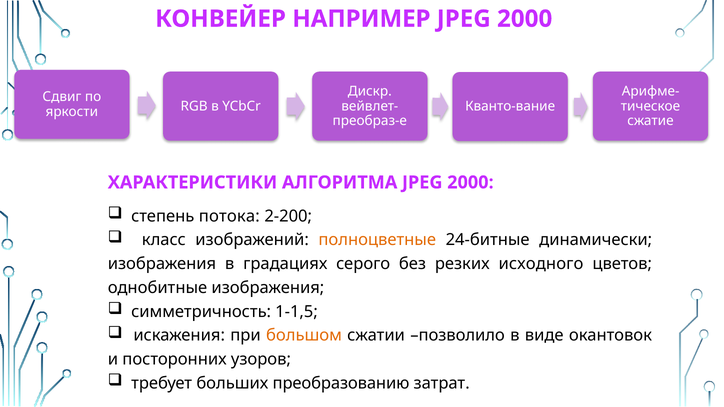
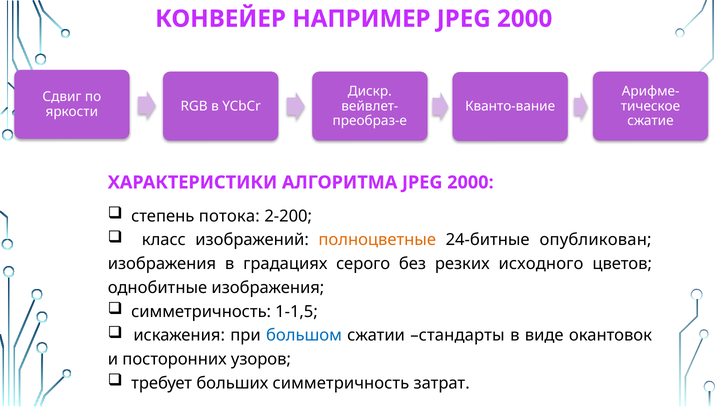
динамически: динамически -> опубликован
большом colour: orange -> blue
позволило: позволило -> стандарты
больших преобразованию: преобразованию -> симметричность
